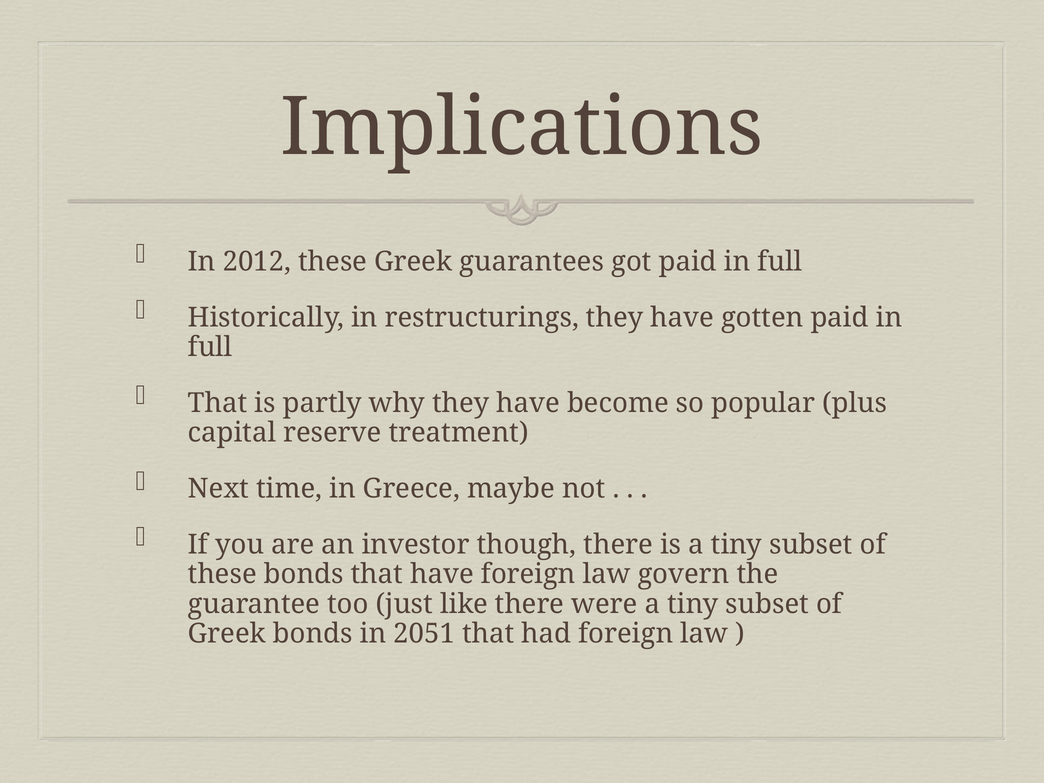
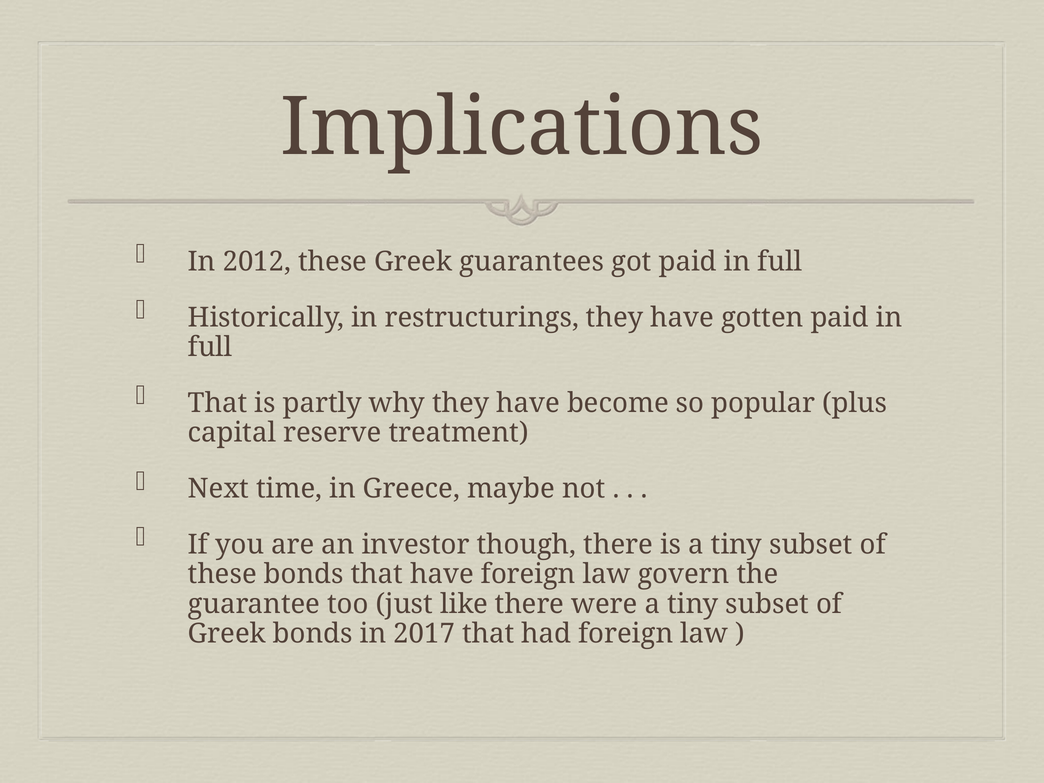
2051: 2051 -> 2017
